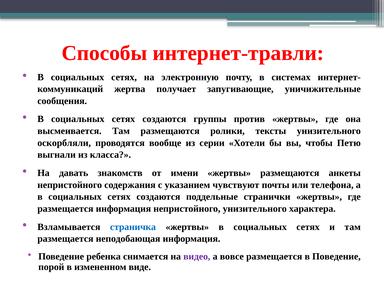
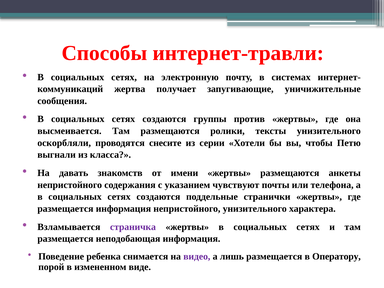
вообще: вообще -> снесите
страничка colour: blue -> purple
вовсе: вовсе -> лишь
в Поведение: Поведение -> Оператору
